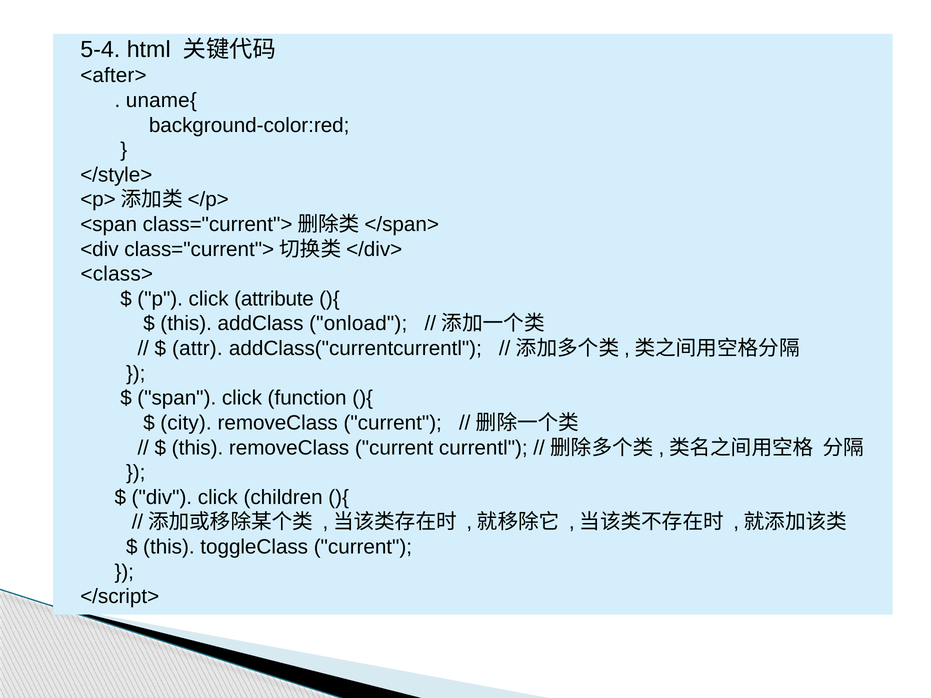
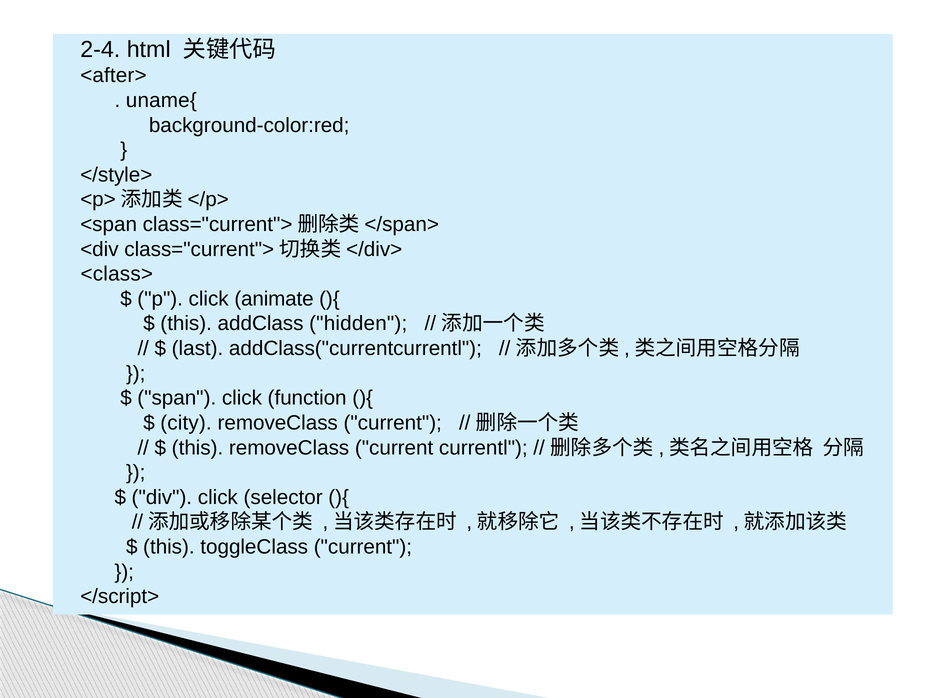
5-4: 5-4 -> 2-4
attribute: attribute -> animate
onload: onload -> hidden
attr: attr -> last
children: children -> selector
